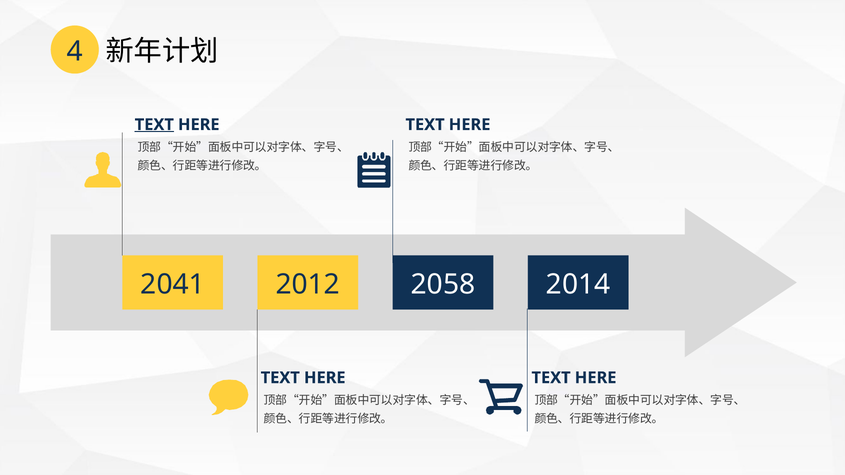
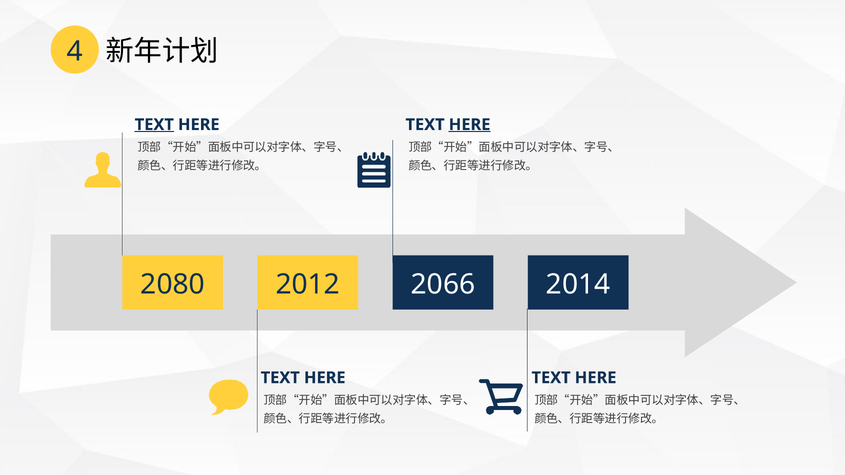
HERE at (470, 125) underline: none -> present
2041: 2041 -> 2080
2058: 2058 -> 2066
